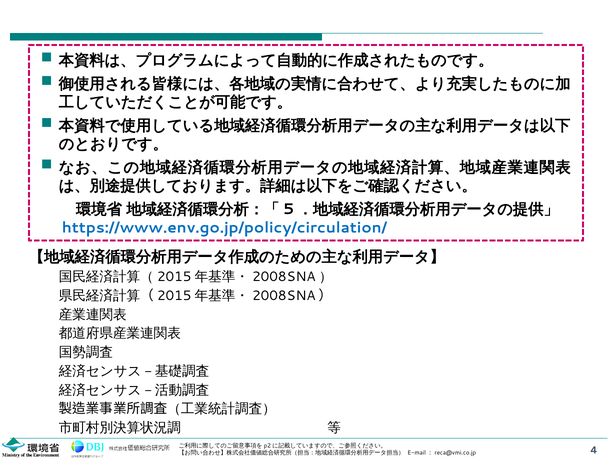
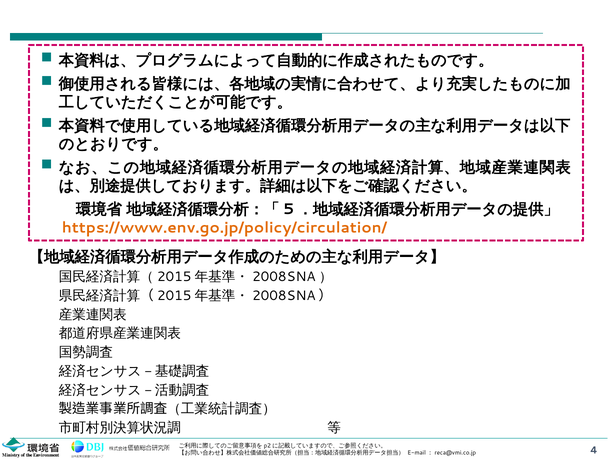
https://www.env.go.jp/policy/circulation/ colour: blue -> orange
